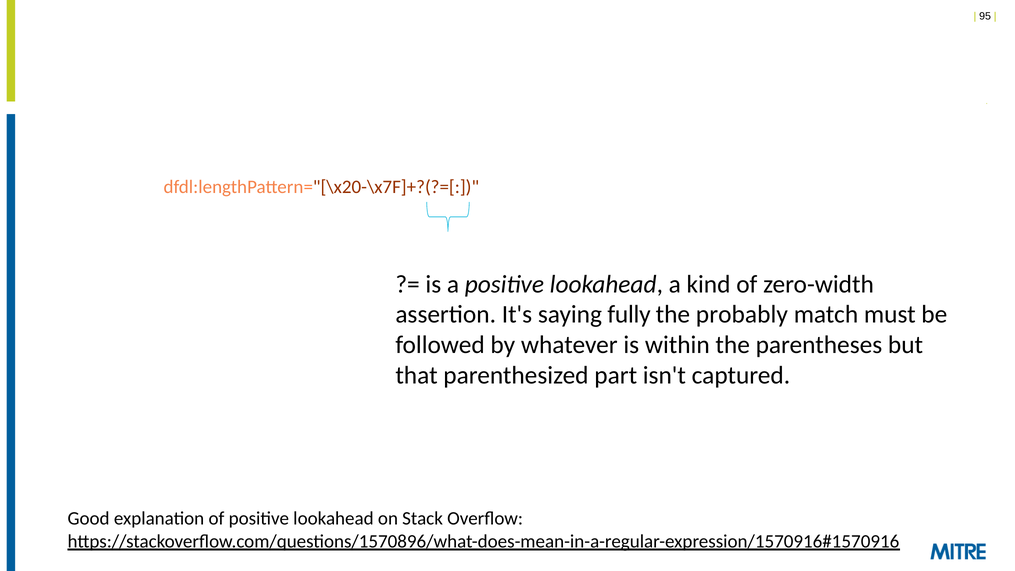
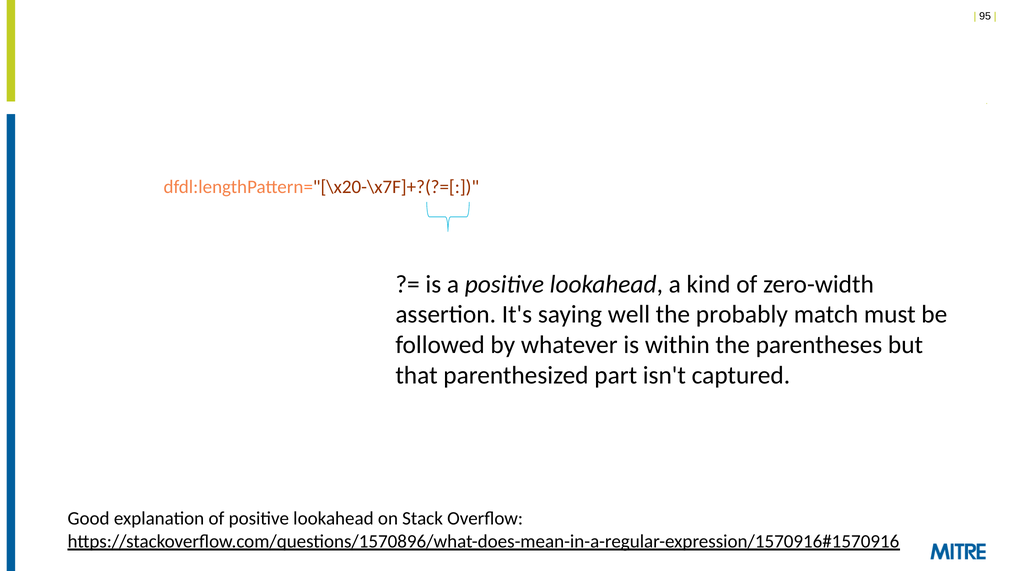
fully: fully -> well
